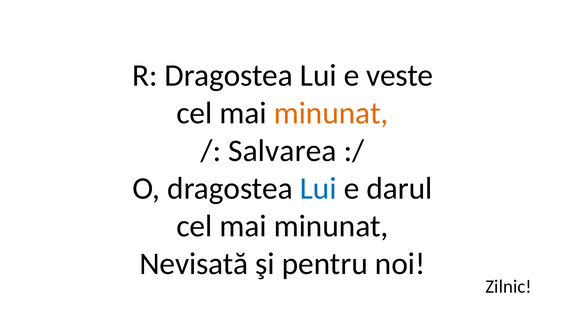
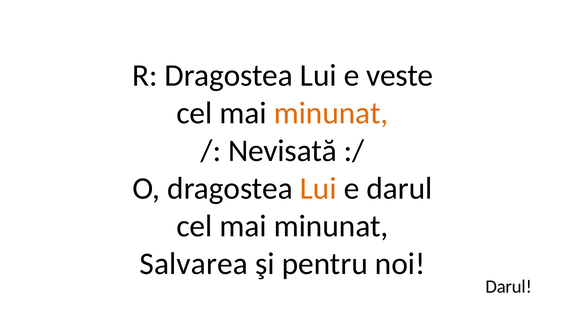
Salvarea: Salvarea -> Nevisată
Lui at (318, 188) colour: blue -> orange
Nevisată: Nevisată -> Salvarea
Zilnic at (508, 287): Zilnic -> Darul
